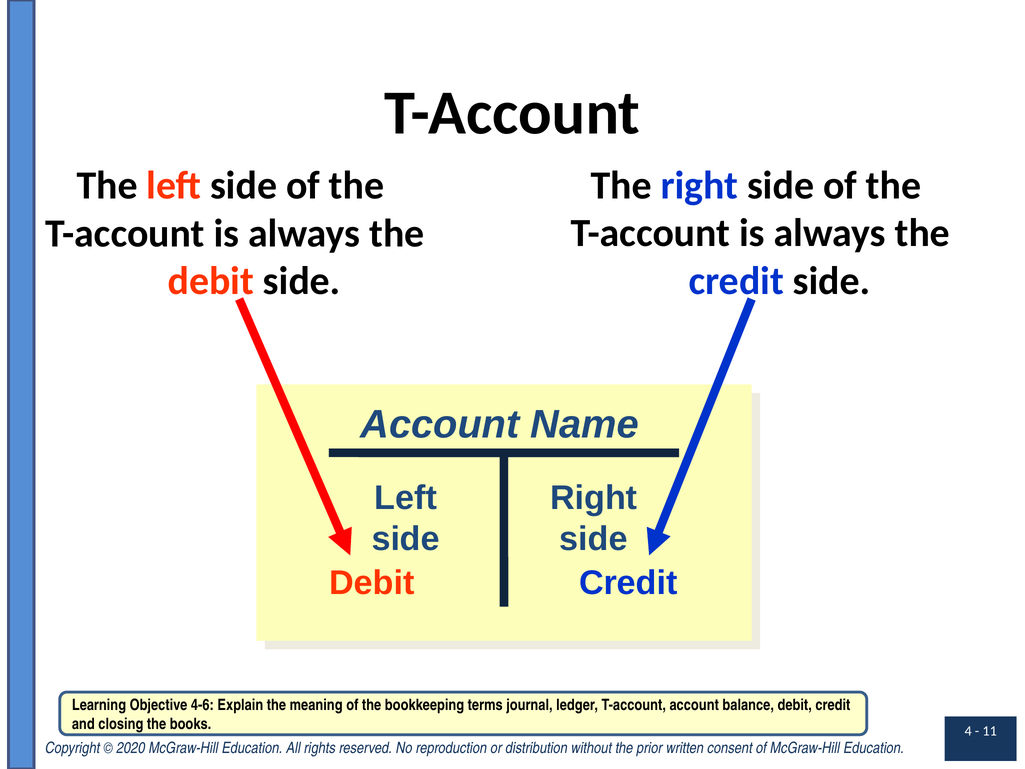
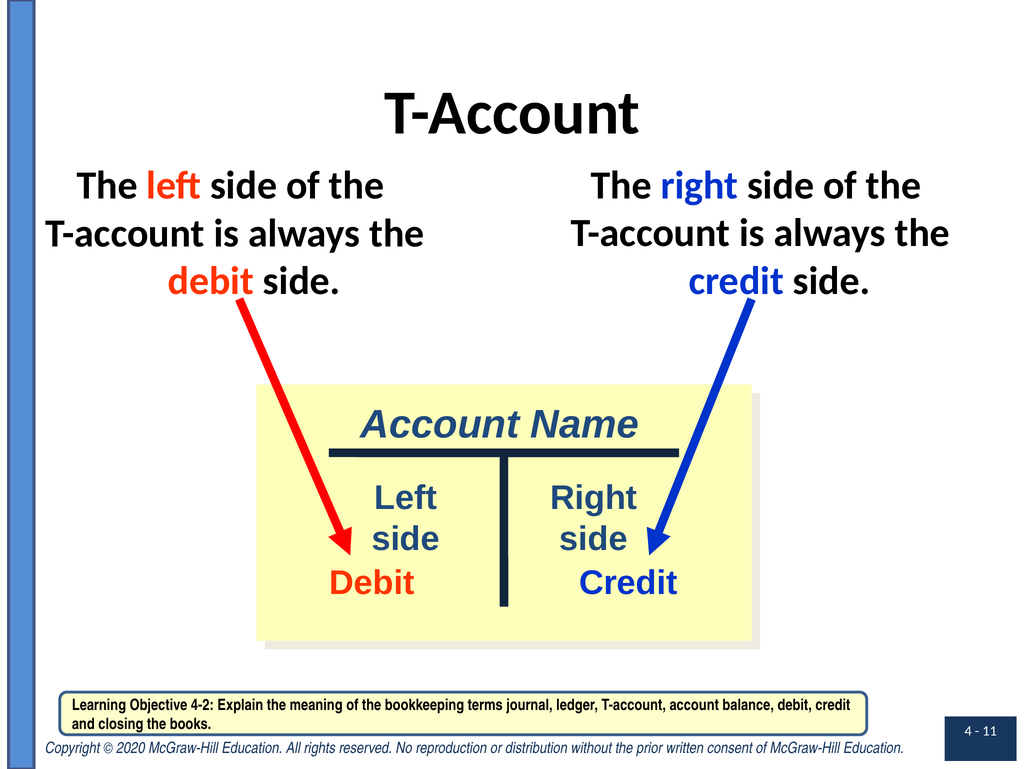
4-6: 4-6 -> 4-2
